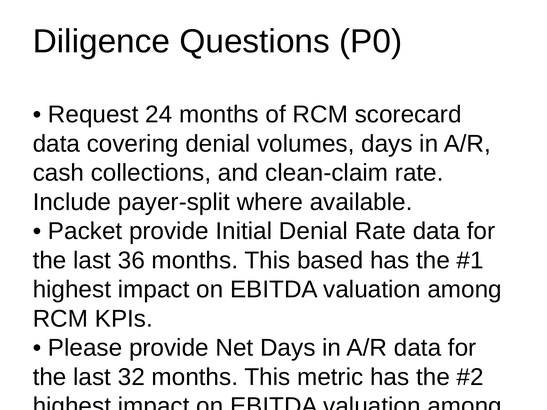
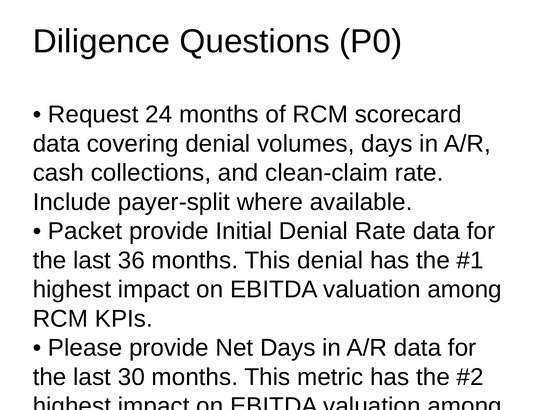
This based: based -> denial
32: 32 -> 30
